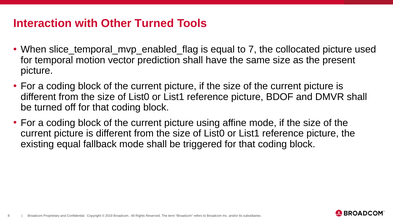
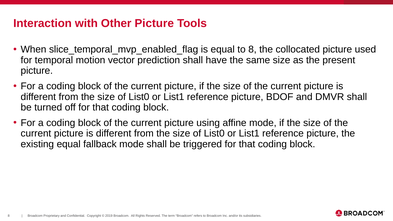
Other Turned: Turned -> Picture
to 7: 7 -> 8
